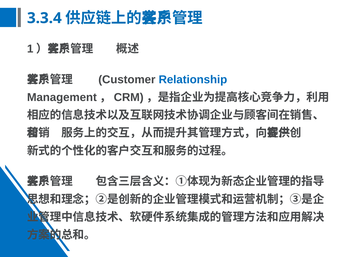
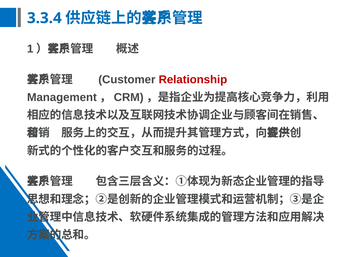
Relationship colour: blue -> red
